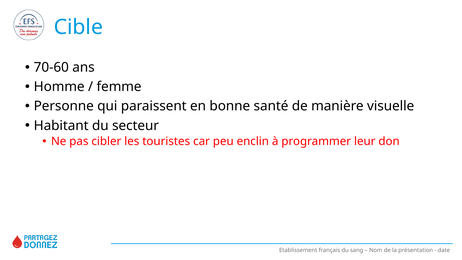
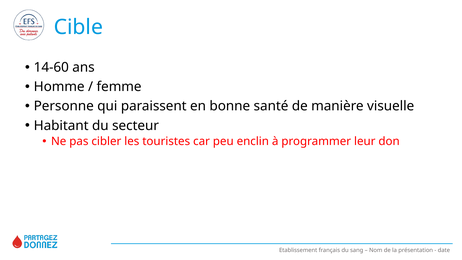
70-60: 70-60 -> 14-60
